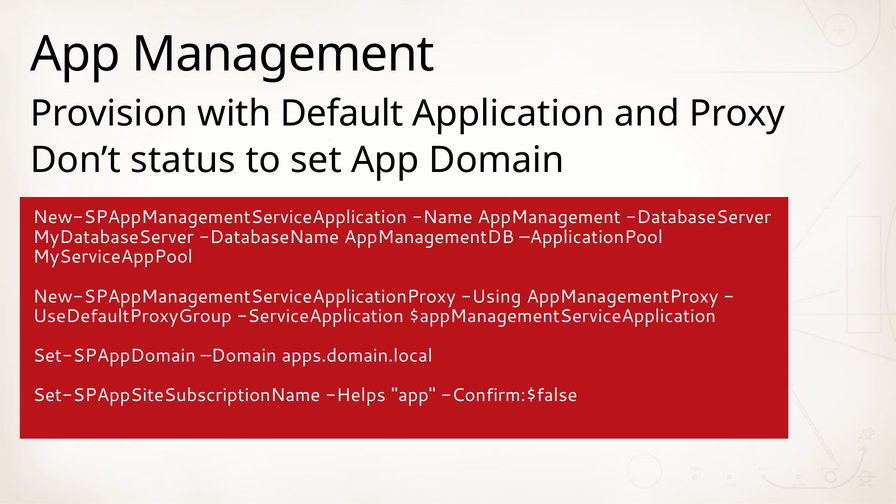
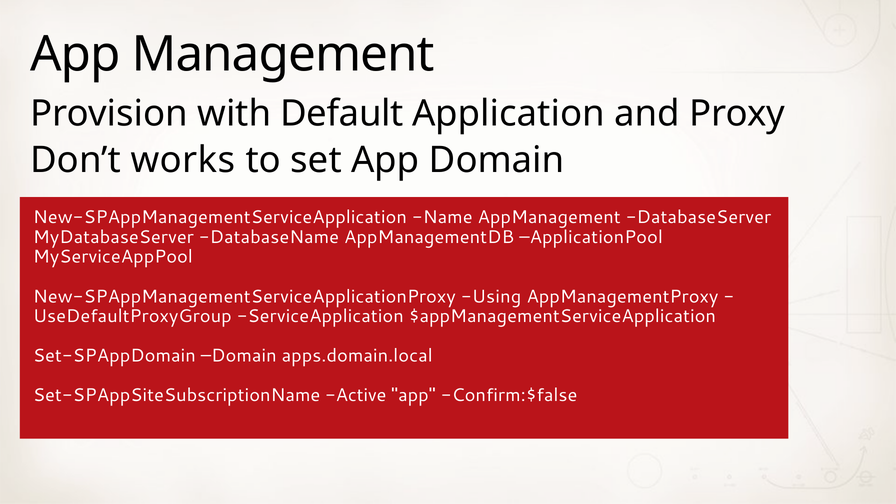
status: status -> works
Helps: Helps -> Active
